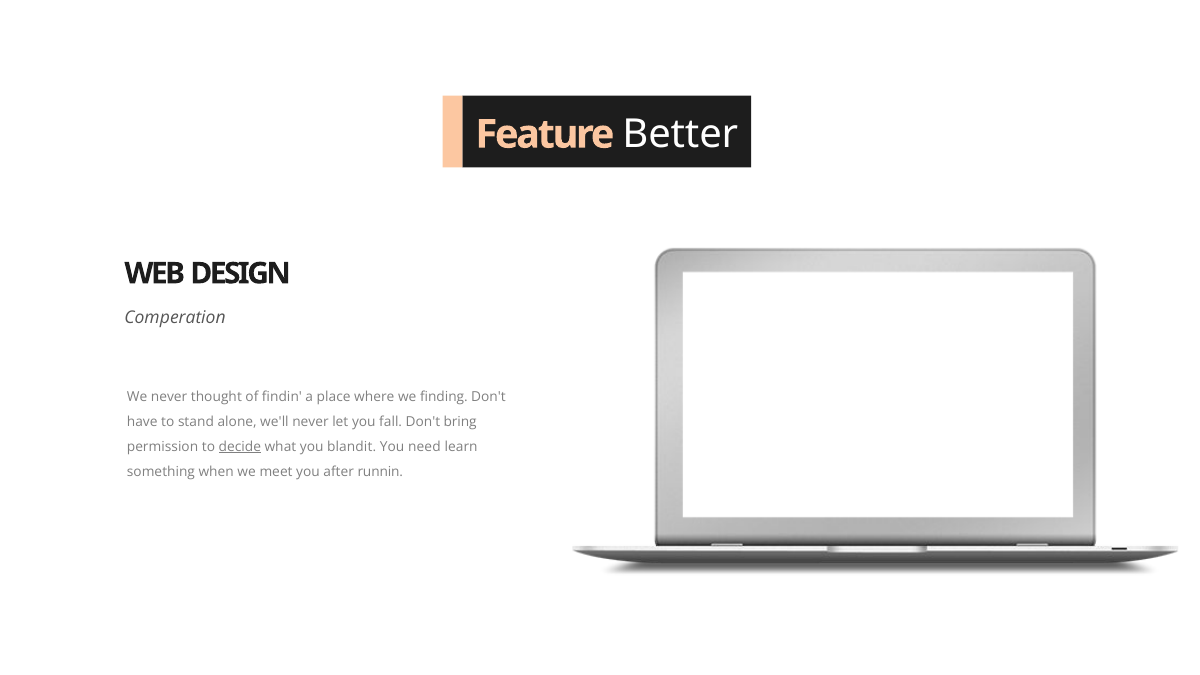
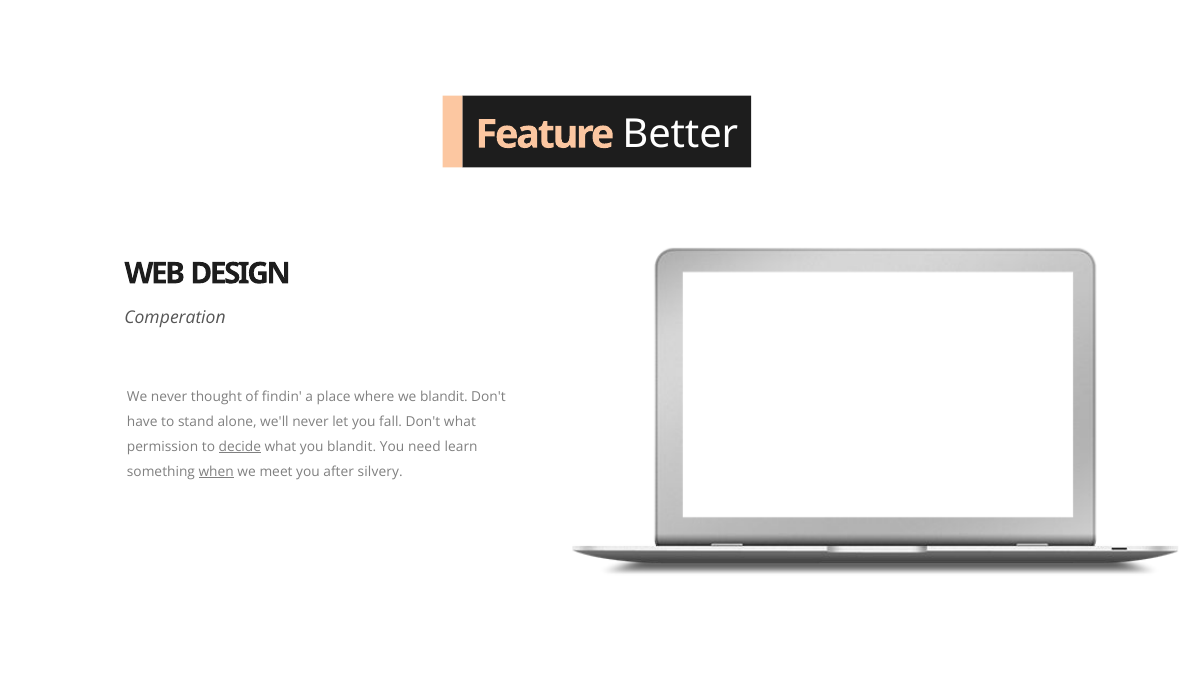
we finding: finding -> blandit
Don't bring: bring -> what
when underline: none -> present
runnin: runnin -> silvery
